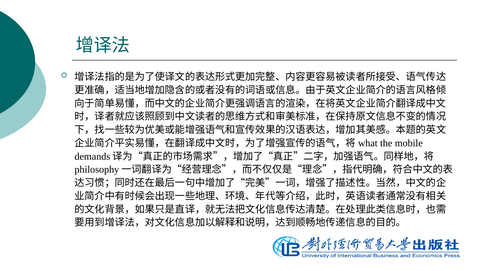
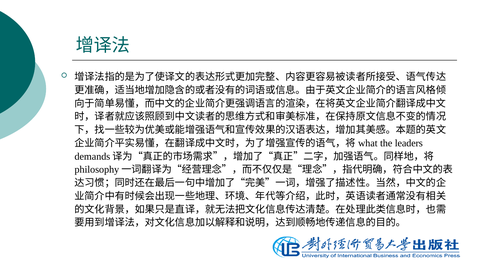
mobile: mobile -> leaders
